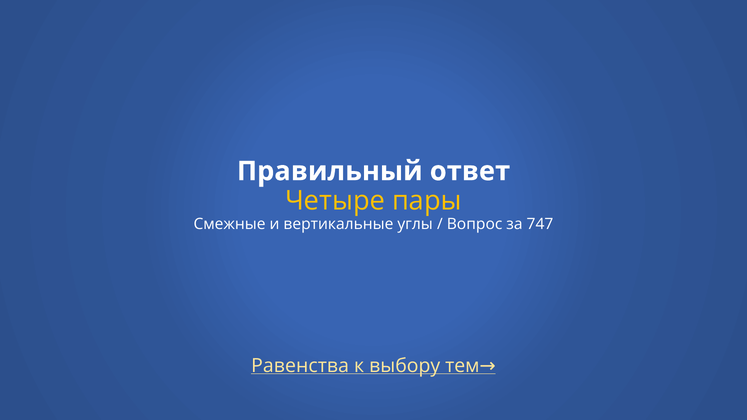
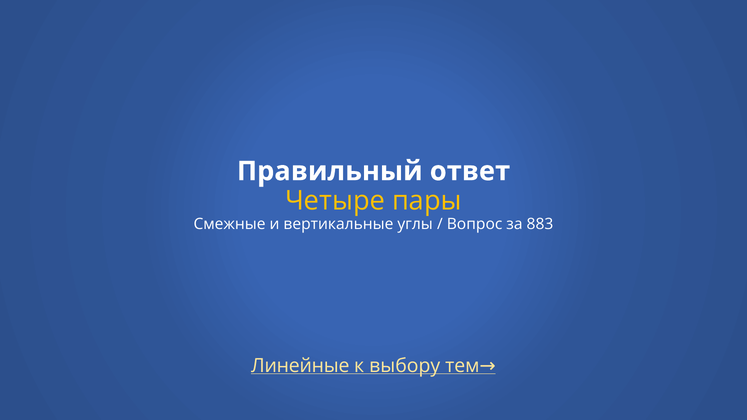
747: 747 -> 883
Равенства: Равенства -> Линейные
